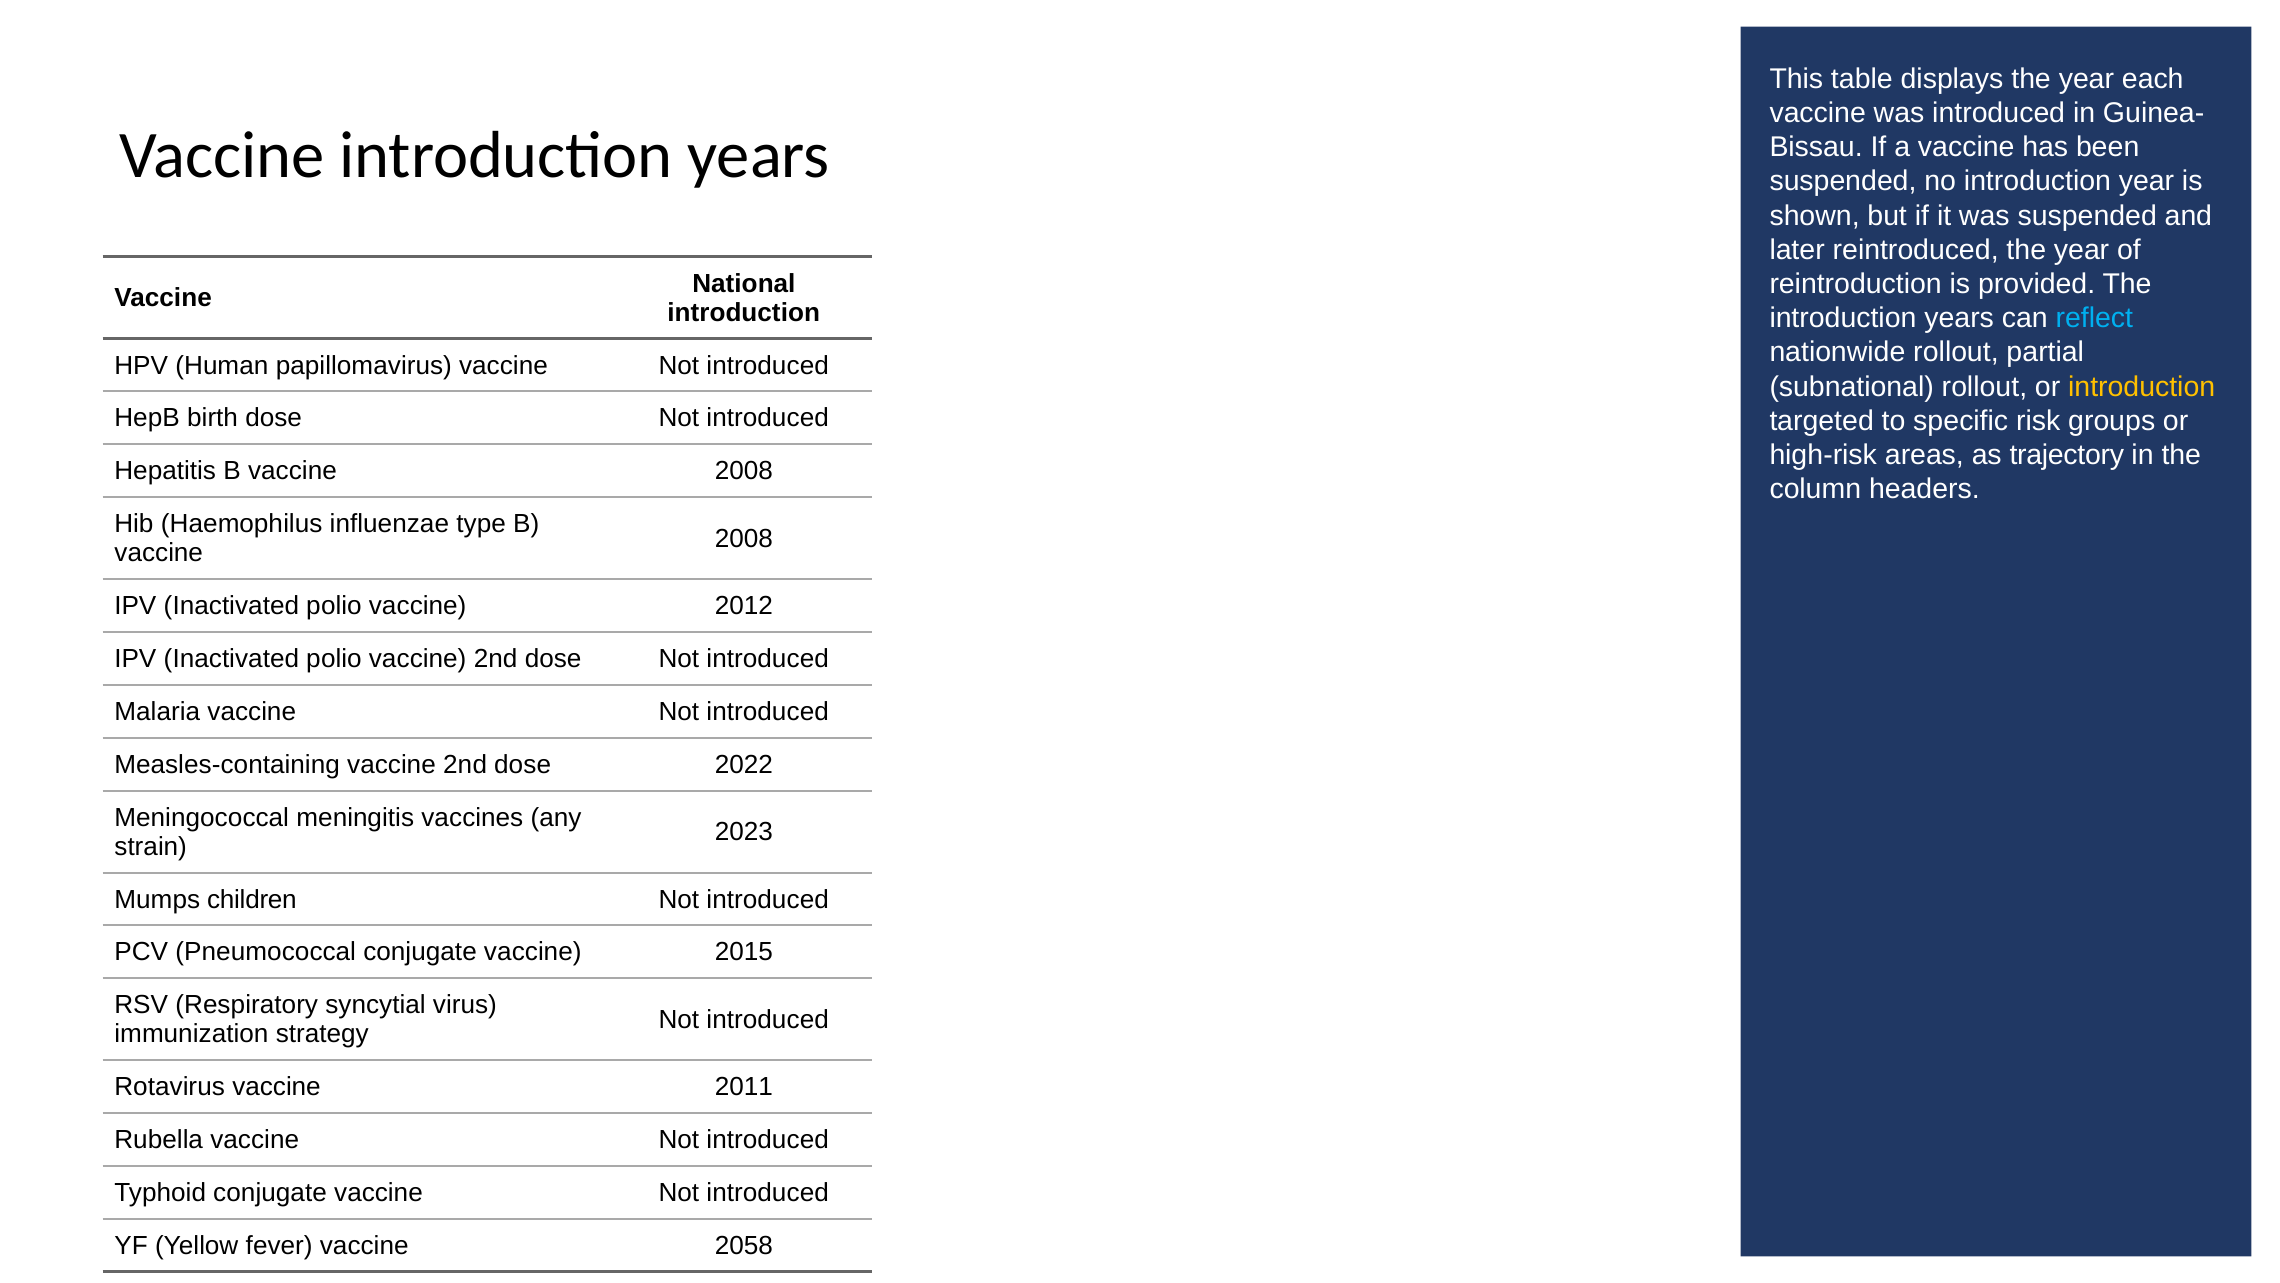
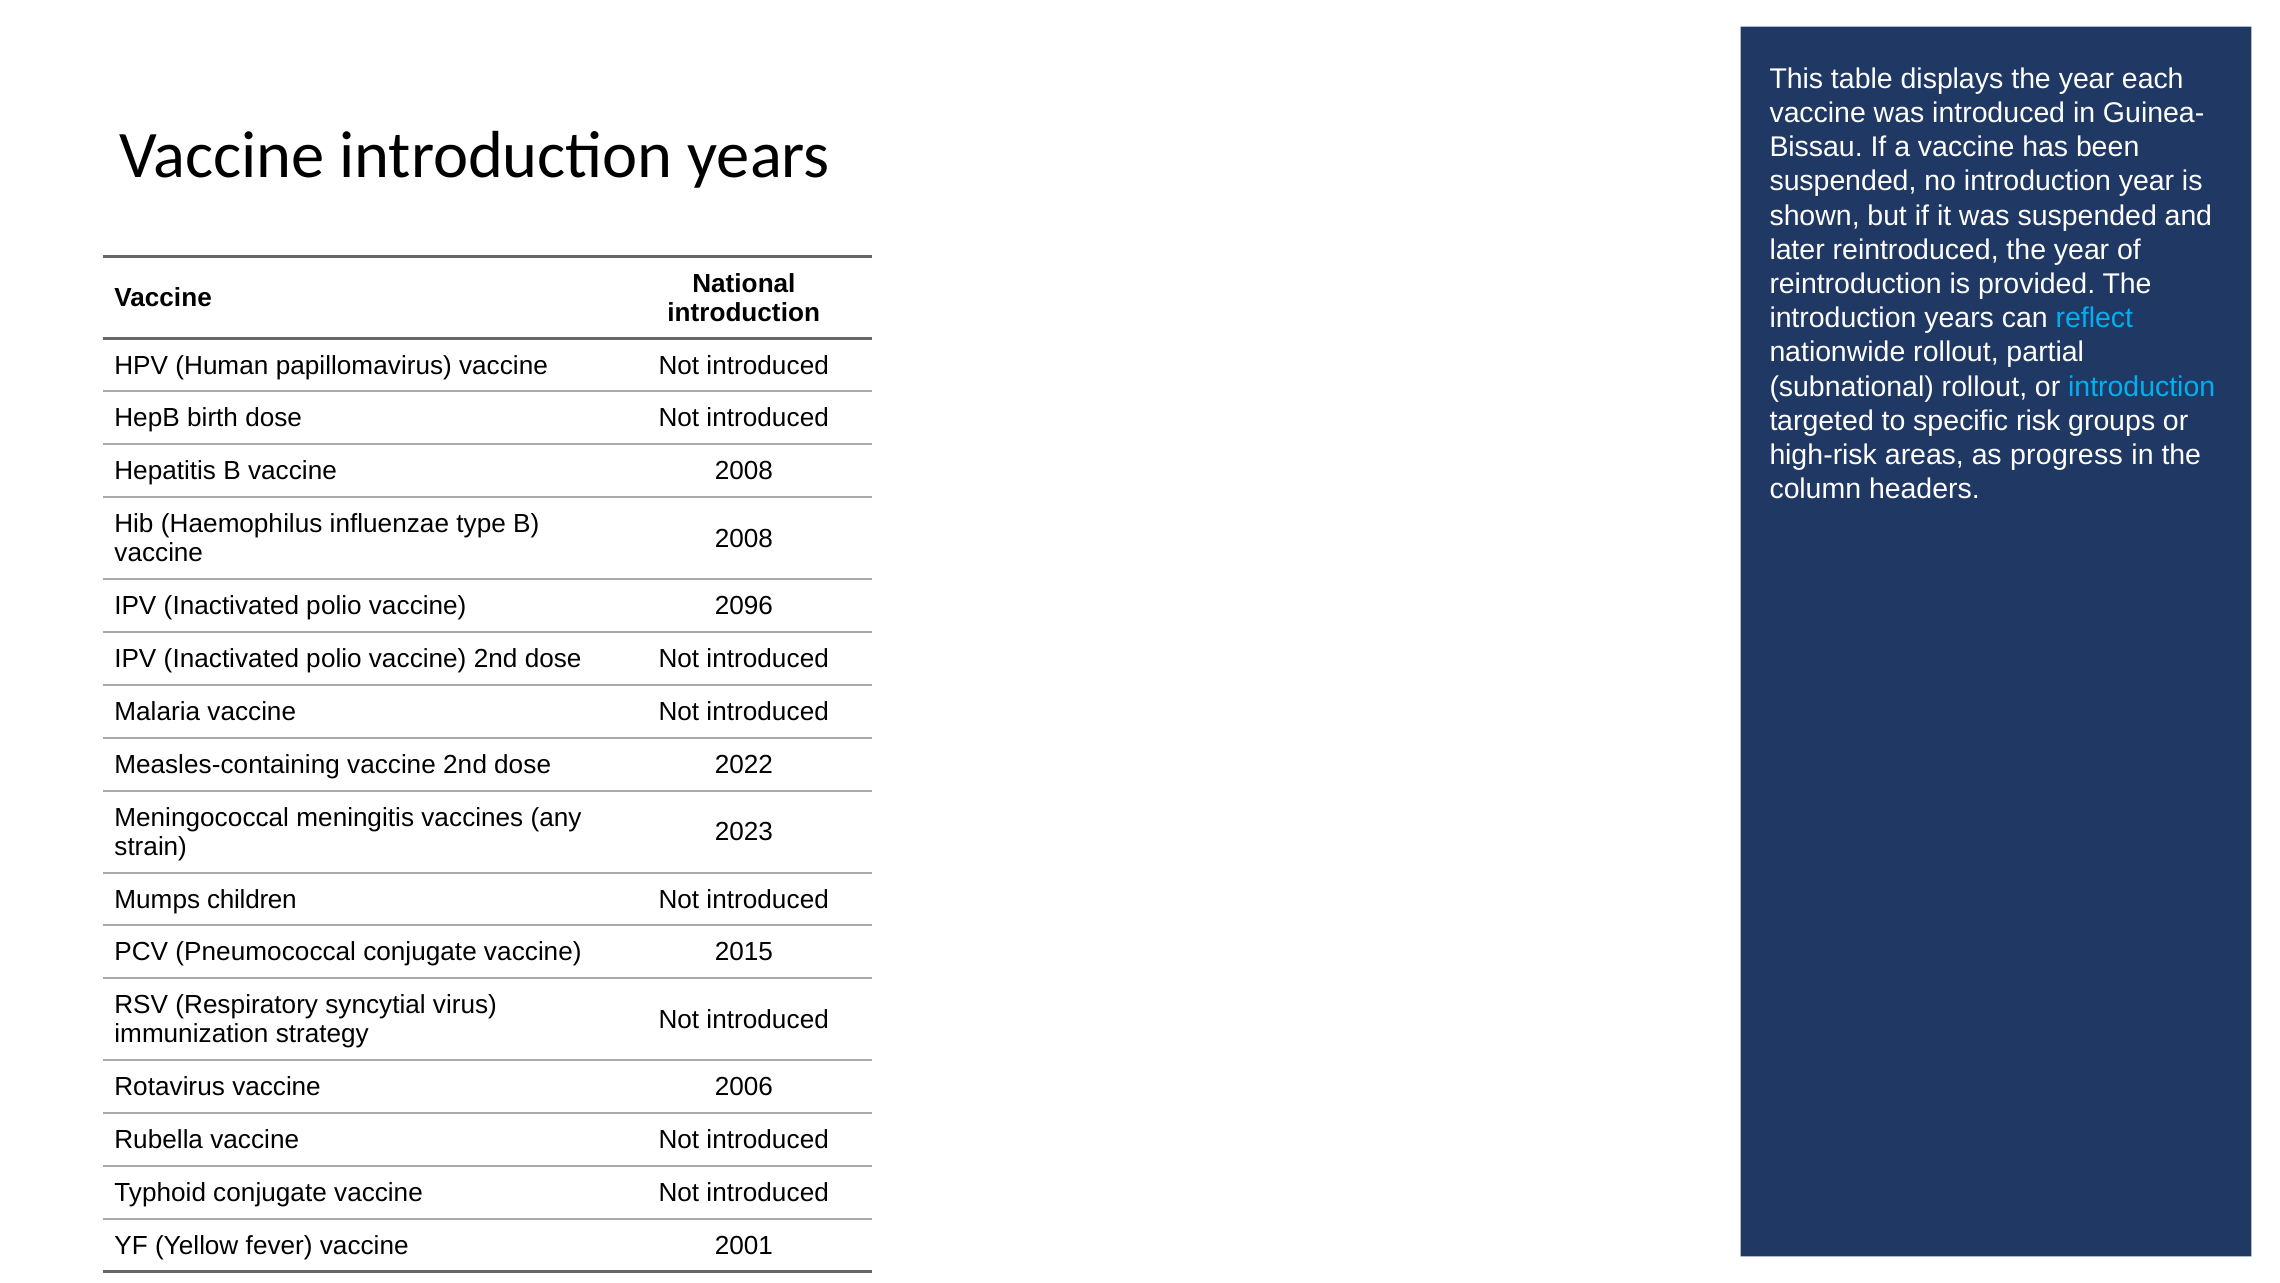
introduction at (2142, 387) colour: yellow -> light blue
trajectory: trajectory -> progress
2012: 2012 -> 2096
2011: 2011 -> 2006
2058: 2058 -> 2001
